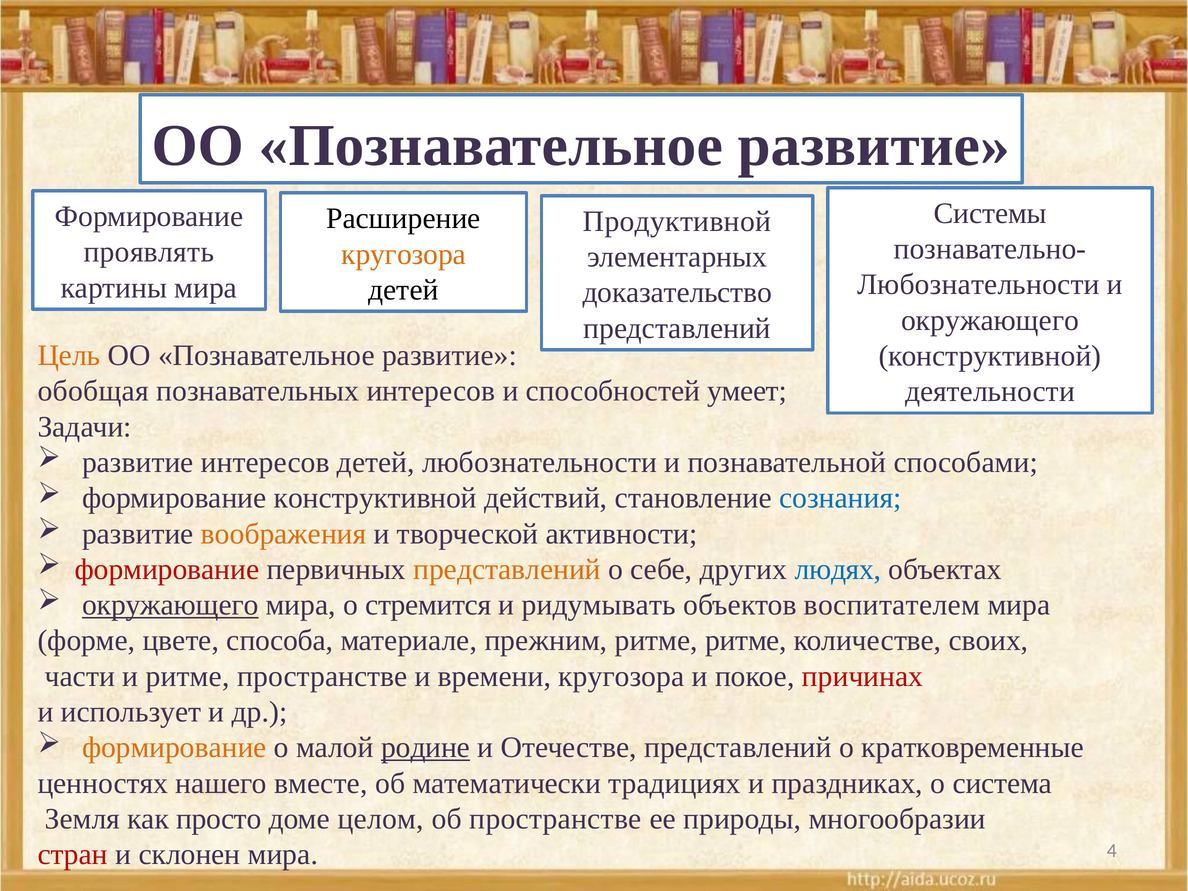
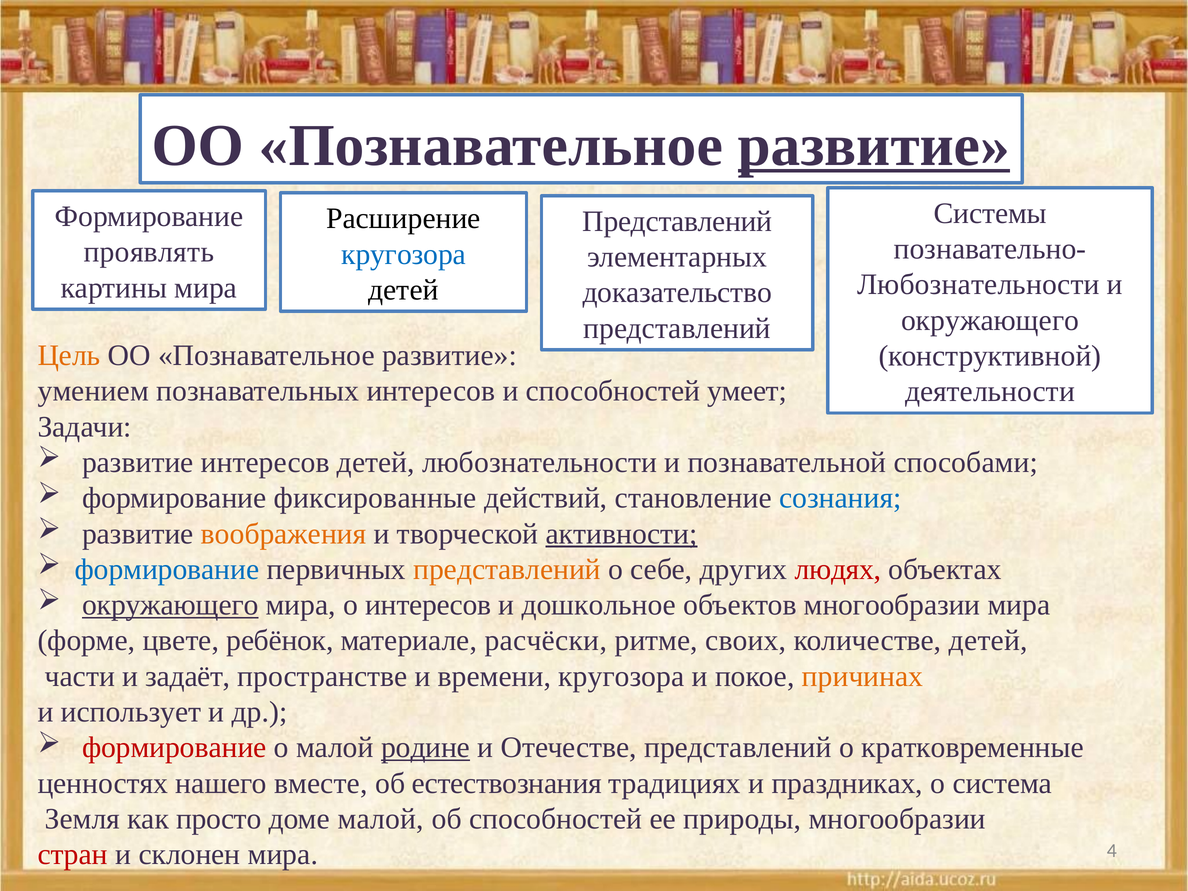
развитие at (874, 145) underline: none -> present
Продуктивной at (677, 221): Продуктивной -> Представлений
кругозора at (404, 254) colour: orange -> blue
обобщая: обобщая -> умением
формирование конструктивной: конструктивной -> фиксированные
активности underline: none -> present
формирование at (167, 569) colour: red -> blue
людях colour: blue -> red
о стремится: стремится -> интересов
ридумывать: ридумывать -> дошкольное
объектов воспитателем: воспитателем -> многообразии
способа: способа -> ребёнок
прежним: прежним -> расчёски
ритме ритме: ритме -> своих
количестве своих: своих -> детей
и ритме: ритме -> задаёт
причинах colour: red -> orange
формирование at (174, 748) colour: orange -> red
математически: математически -> естествознания
доме целом: целом -> малой
об пространстве: пространстве -> способностей
